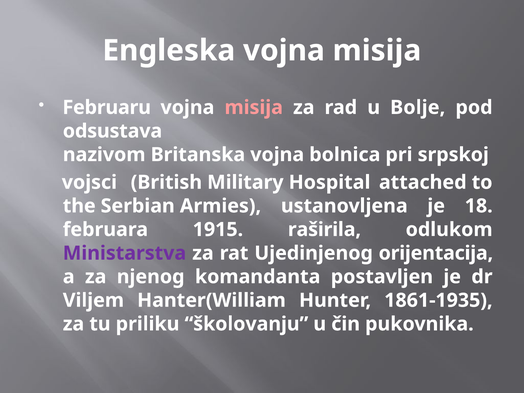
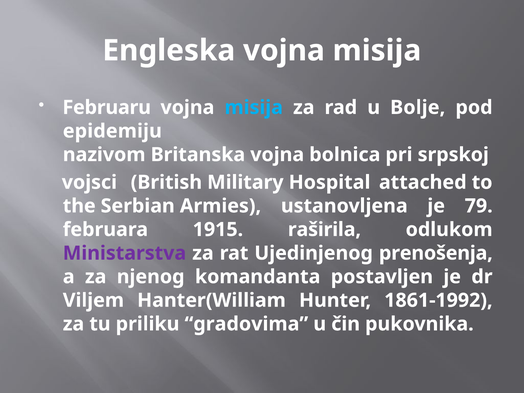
misija at (254, 107) colour: pink -> light blue
odsustava: odsustava -> epidemiju
18: 18 -> 79
orijentacija: orijentacija -> prenošenja
1861-1935: 1861-1935 -> 1861-1992
školovanju: školovanju -> gradovima
